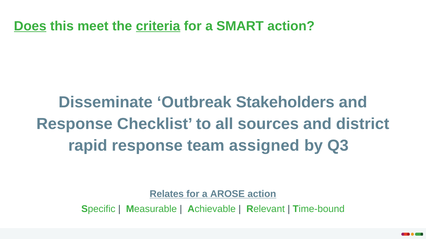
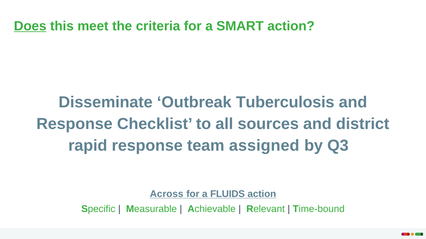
criteria underline: present -> none
Stakeholders: Stakeholders -> Tuberculosis
Relates: Relates -> Across
AROSE: AROSE -> FLUIDS
